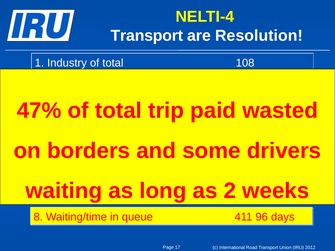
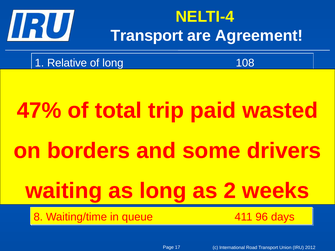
Resolution: Resolution -> Agreement
Industry: Industry -> Relative
total at (113, 63): total -> long
